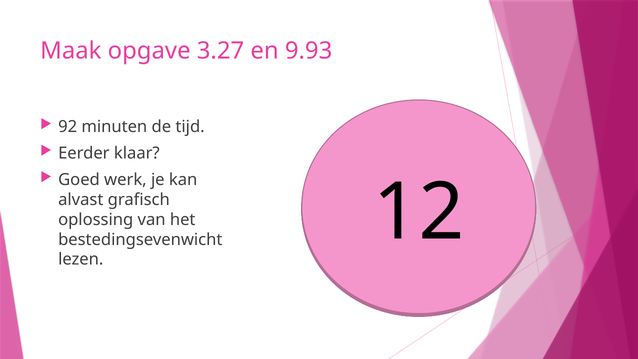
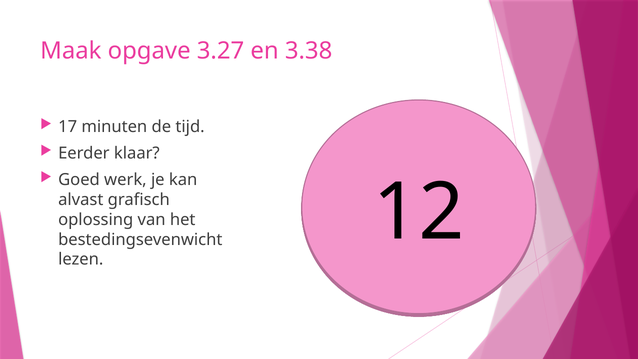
9.93: 9.93 -> 3.38
92: 92 -> 17
